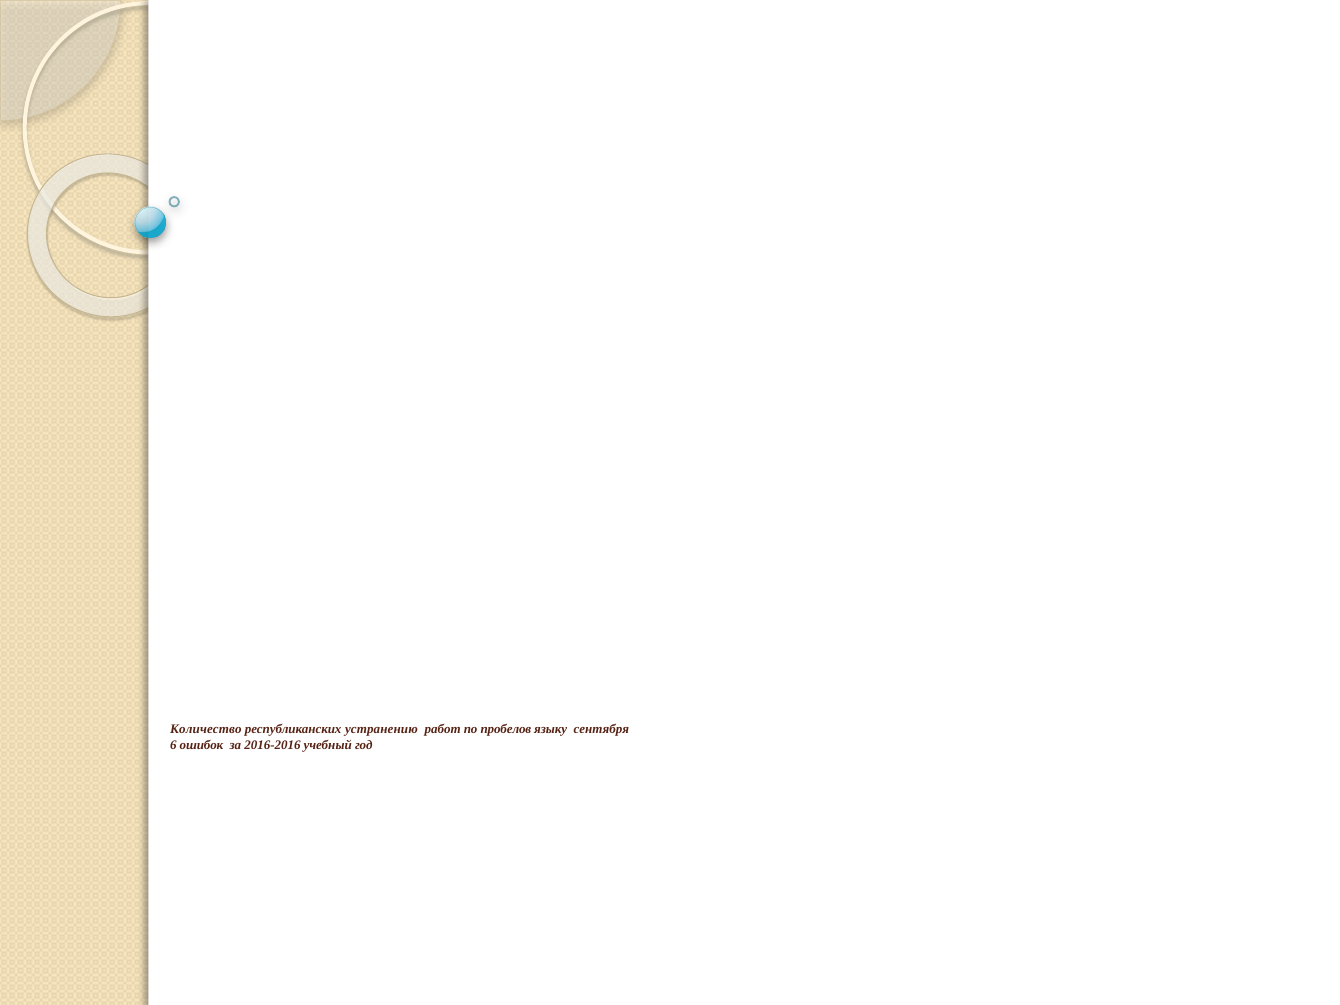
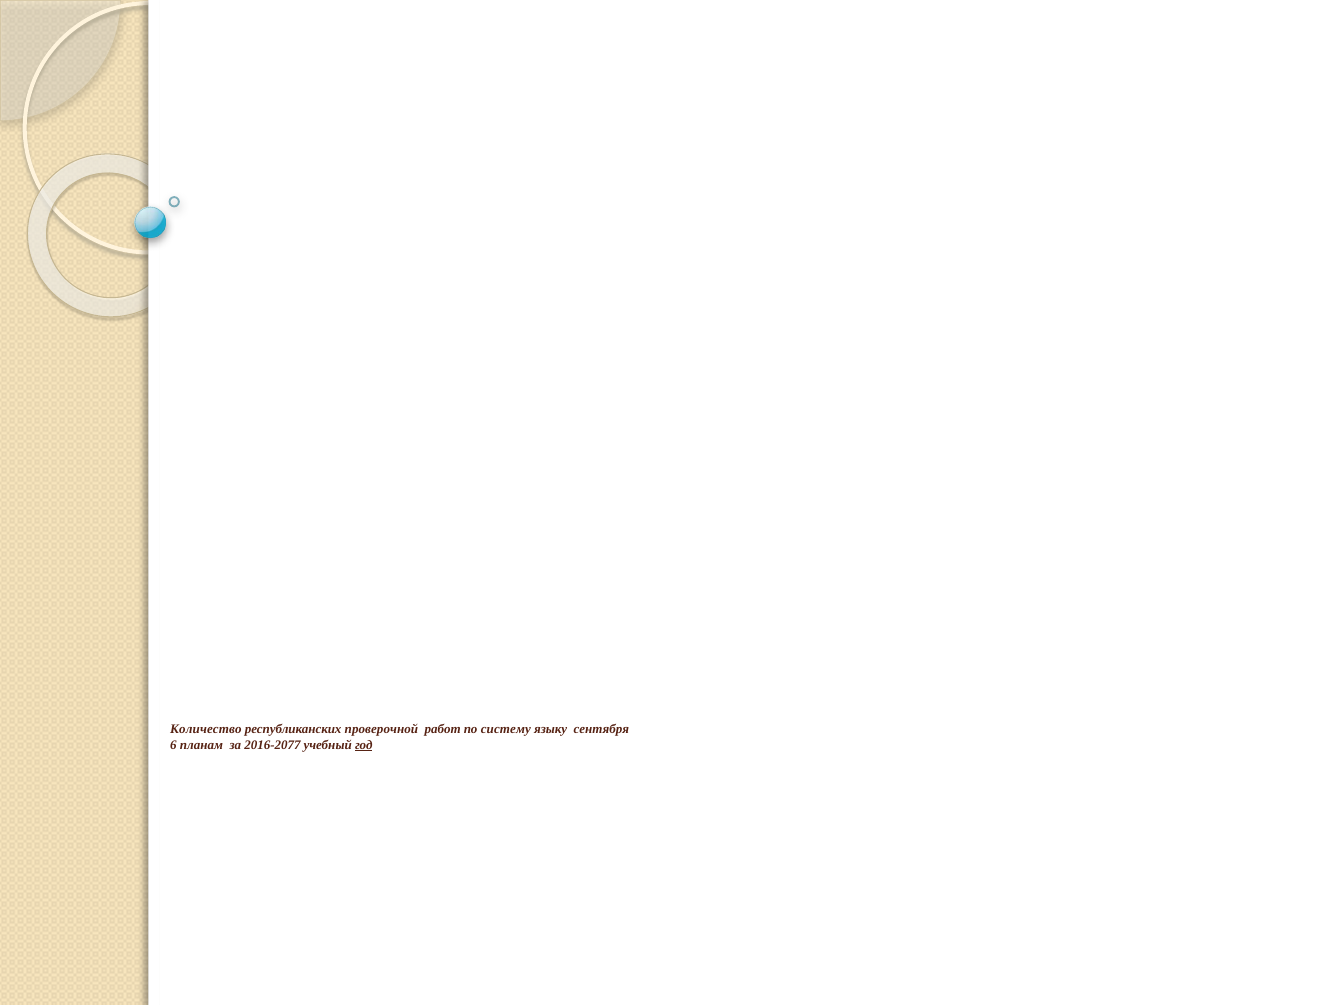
устранению: устранению -> проверочной
пробелов: пробелов -> систему
ошибок: ошибок -> планам
2016-2016: 2016-2016 -> 2016-2077
год underline: none -> present
